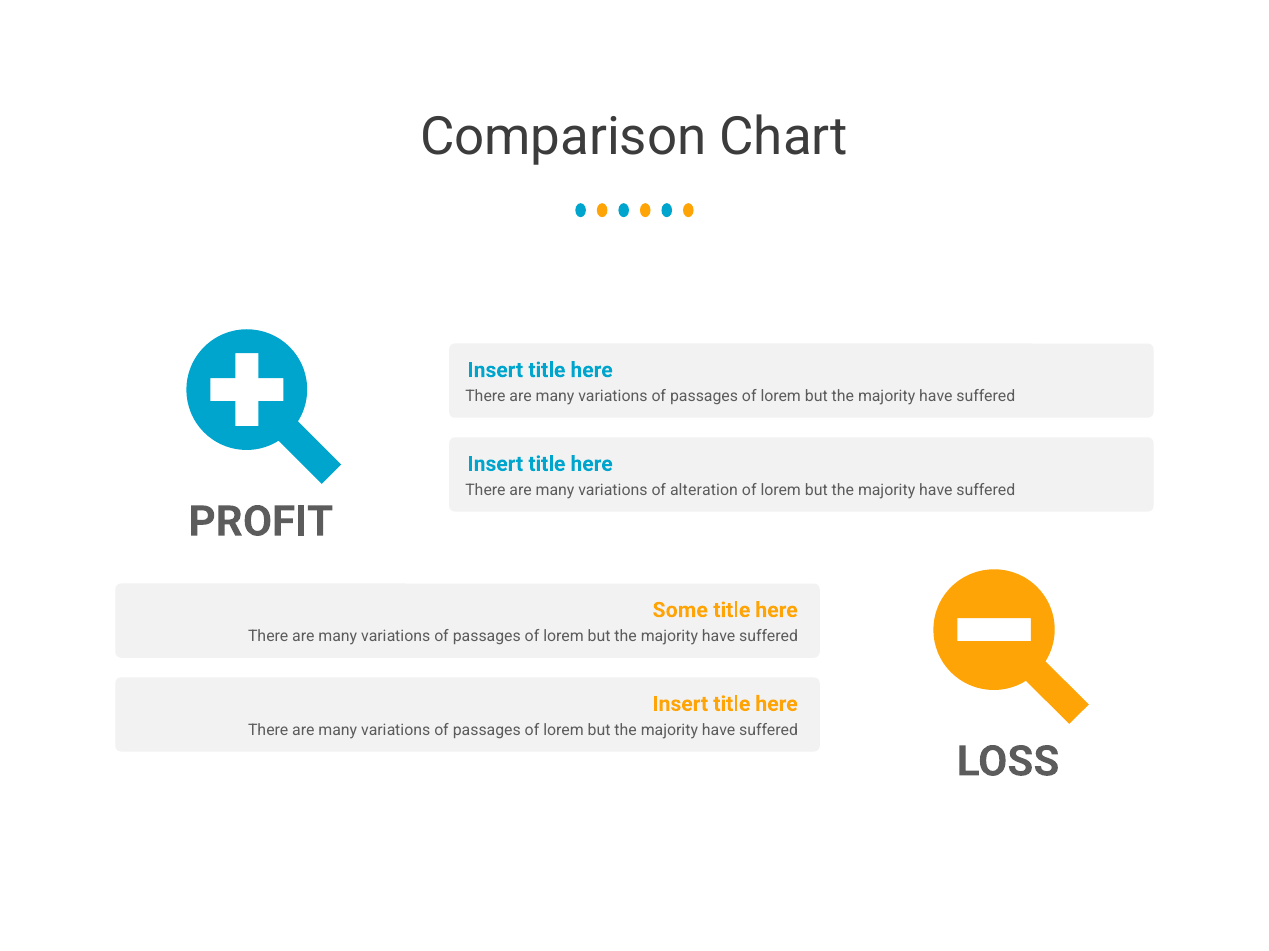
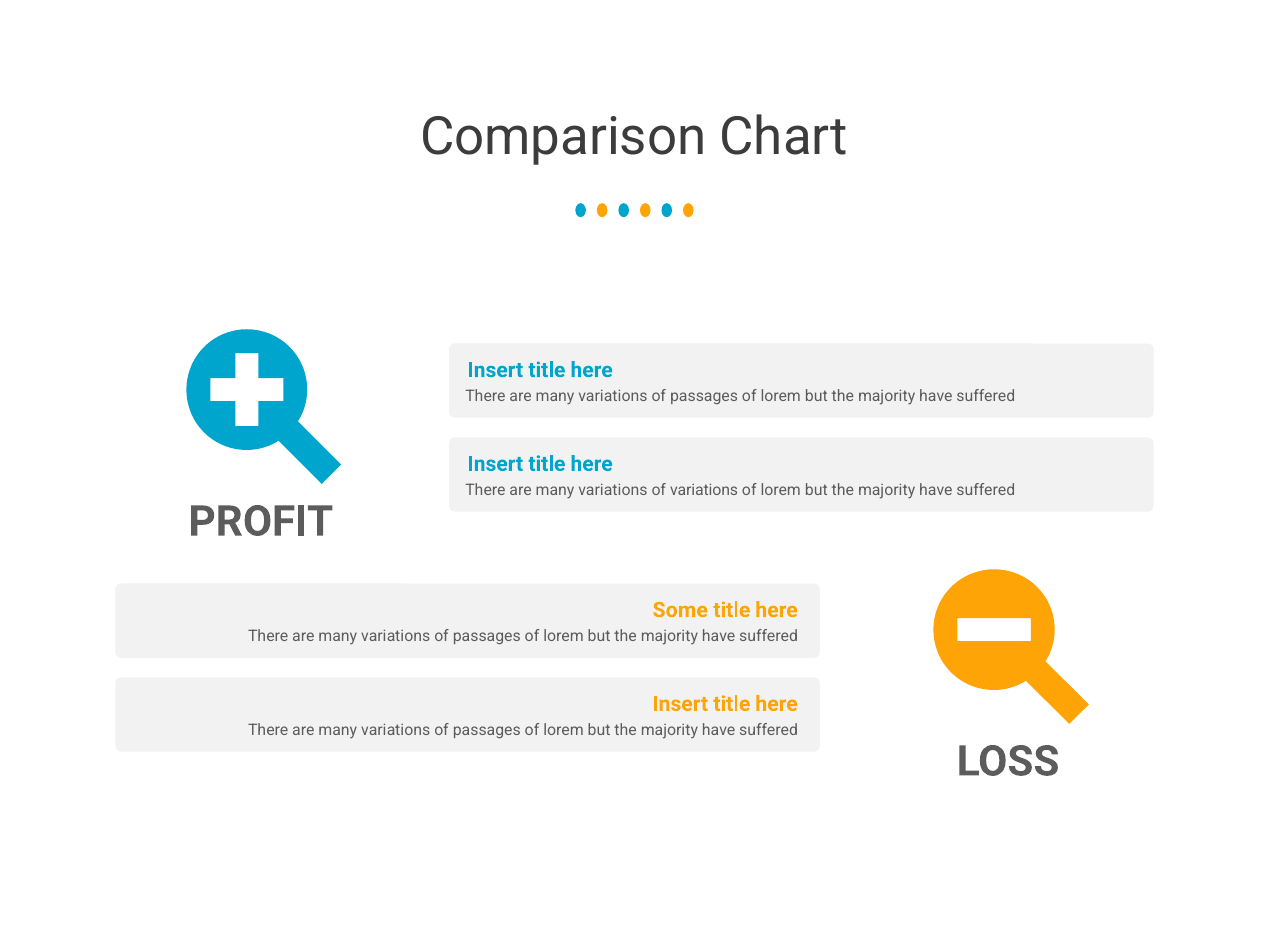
of alteration: alteration -> variations
